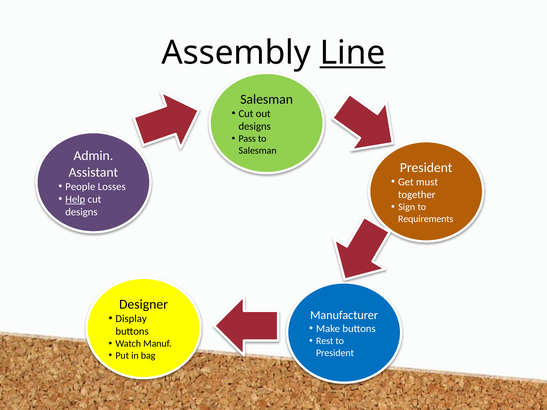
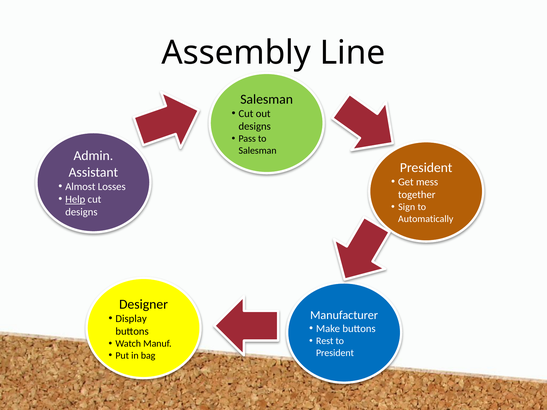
Line underline: present -> none
must: must -> mess
People: People -> Almost
Requirements: Requirements -> Automatically
